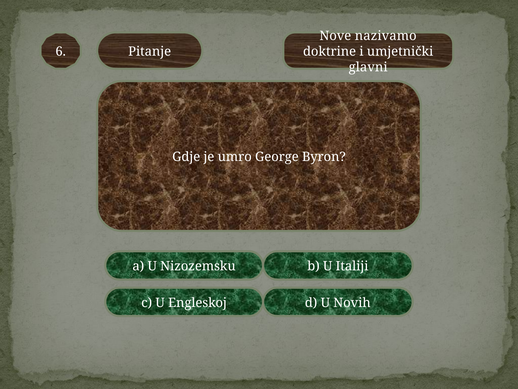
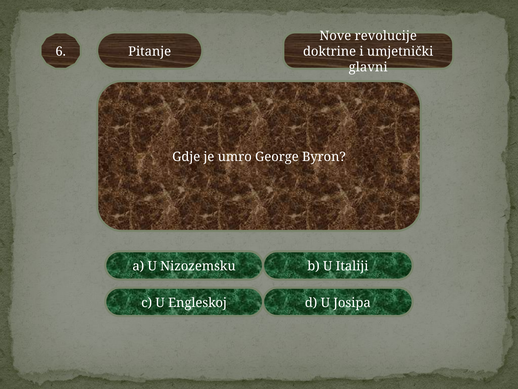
nazivamo: nazivamo -> revolucije
Novih: Novih -> Josipa
